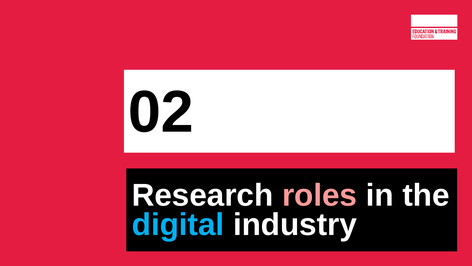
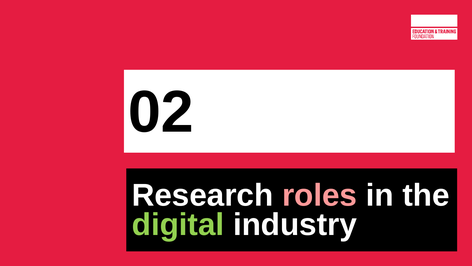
digital colour: light blue -> light green
